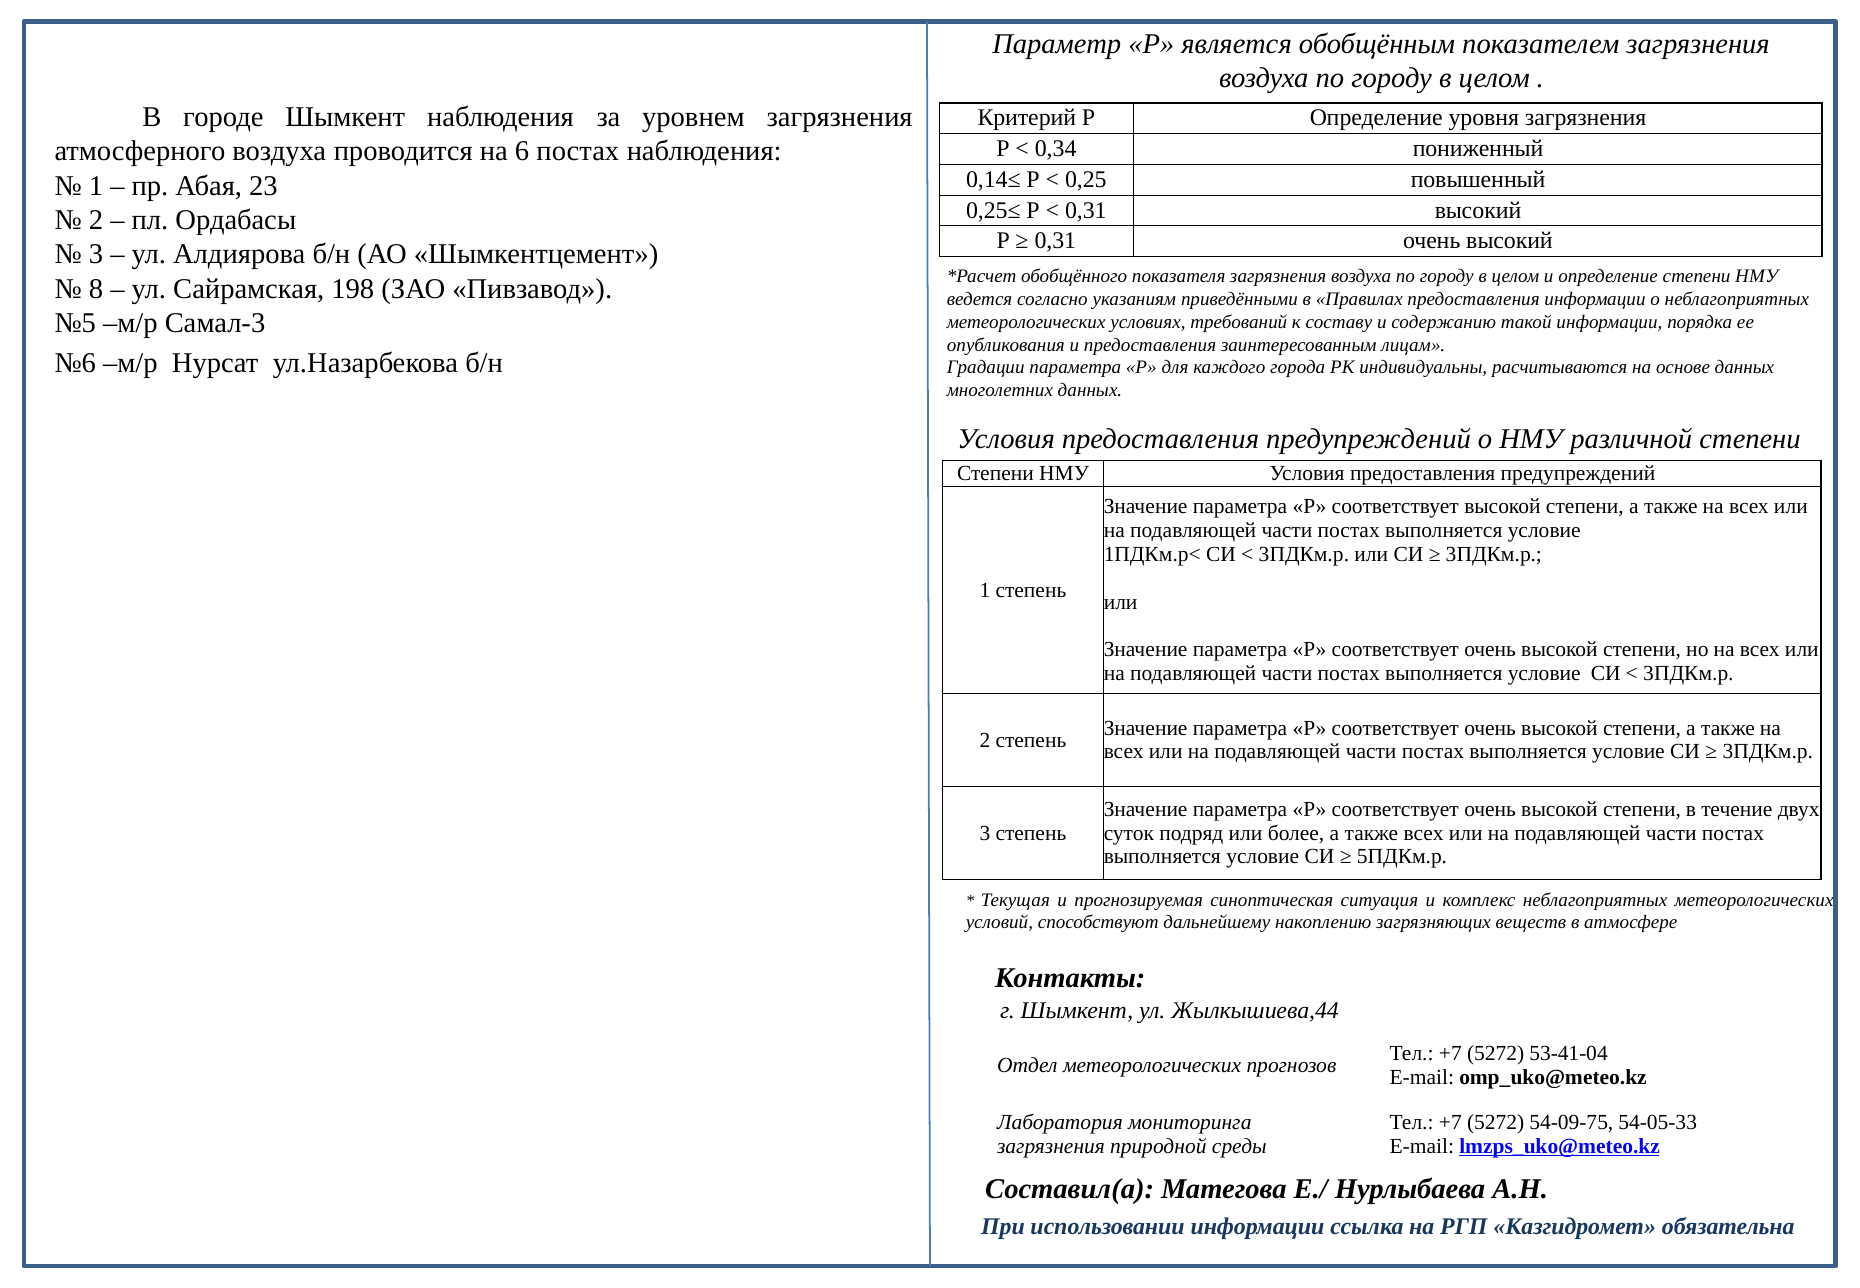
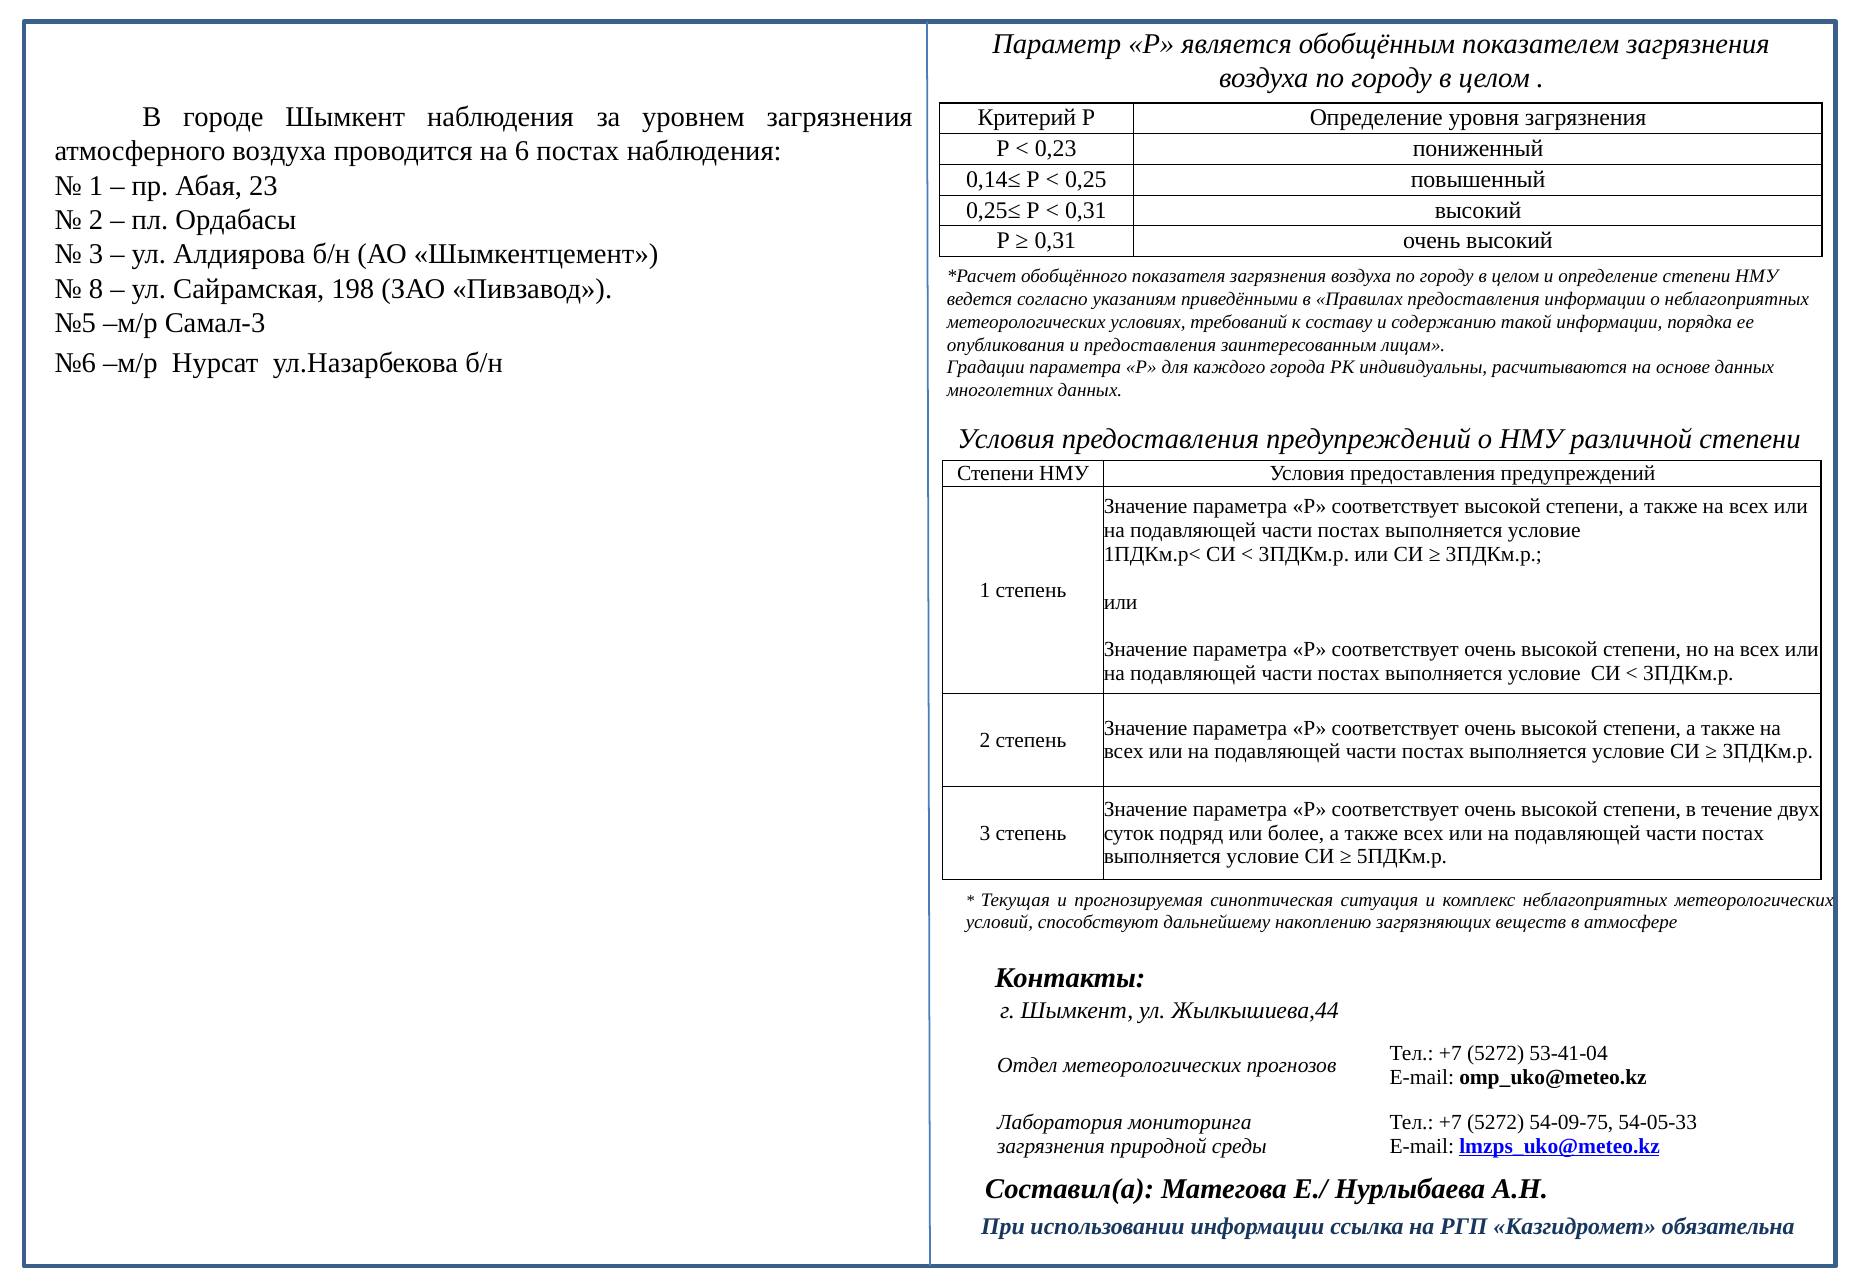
0,34: 0,34 -> 0,23
